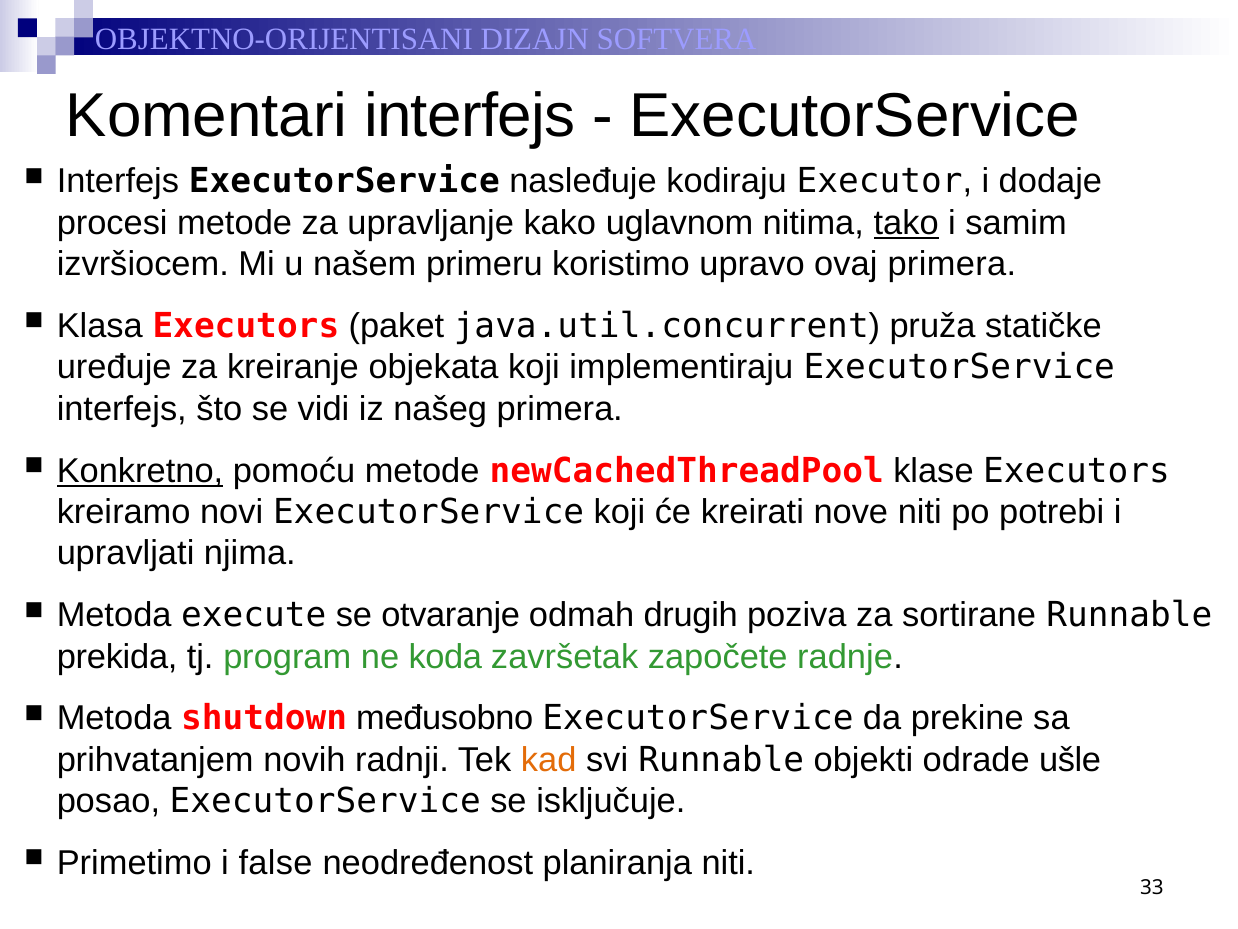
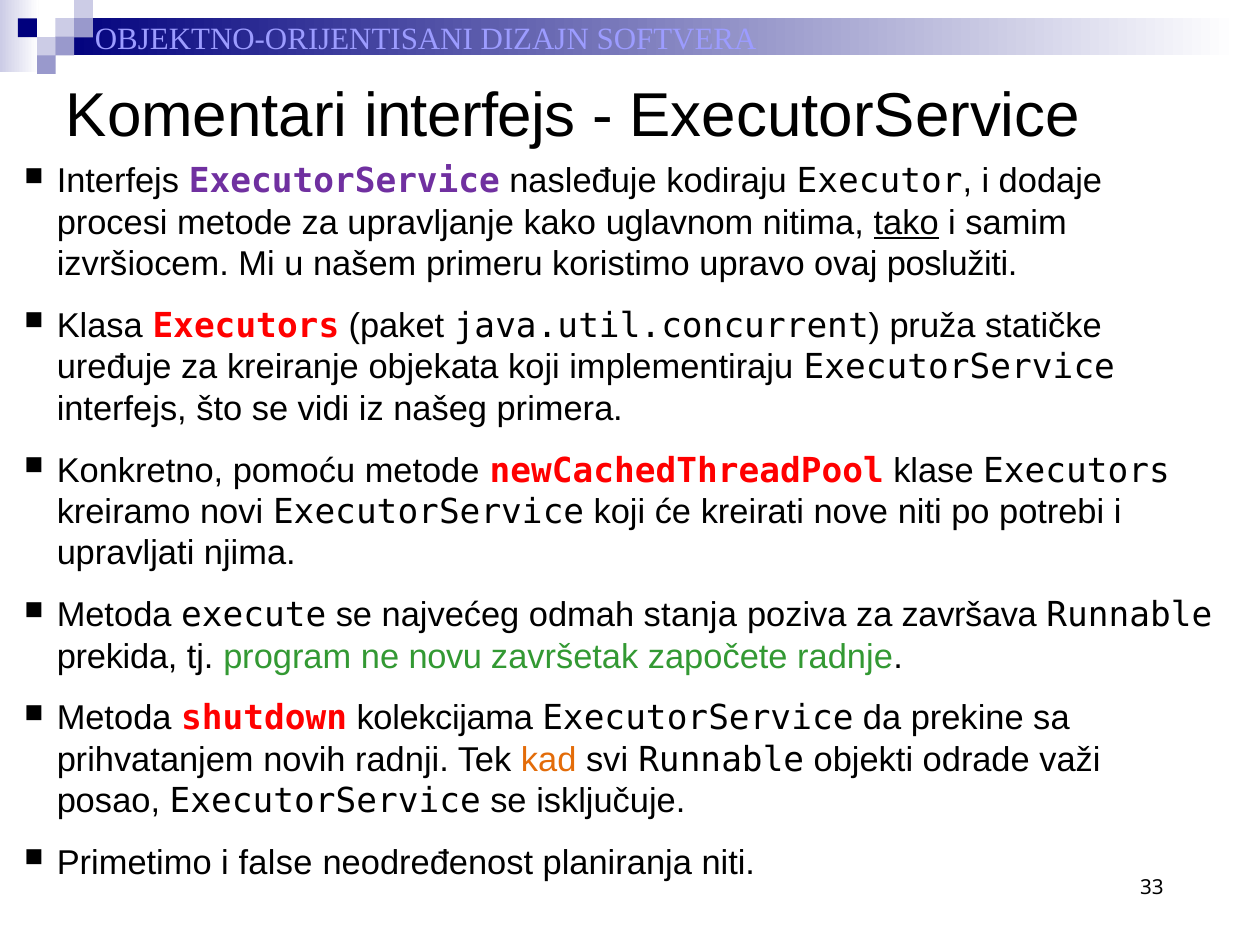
ExecutorService at (344, 181) colour: black -> purple
ovaj primera: primera -> poslužiti
Konkretno underline: present -> none
otvaranje: otvaranje -> najvećeg
drugih: drugih -> stanja
sortirane: sortirane -> završava
koda: koda -> novu
međusobno: međusobno -> kolekcijama
ušle: ušle -> važi
